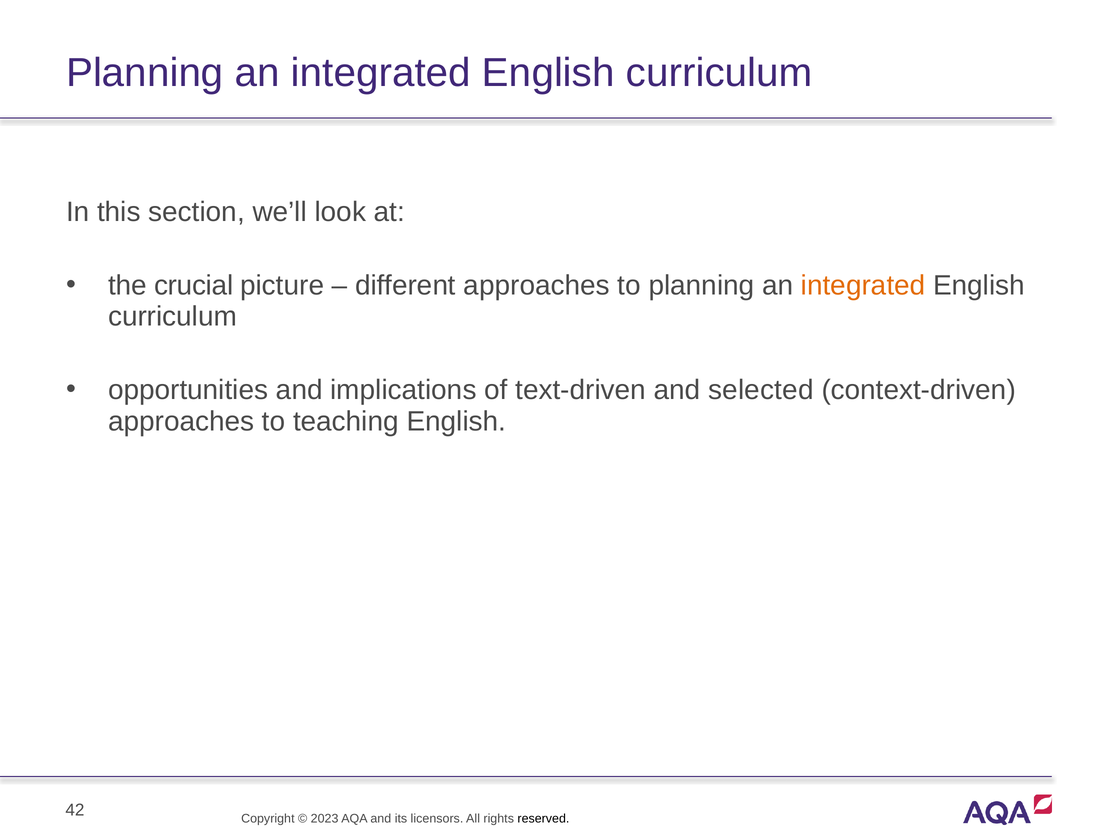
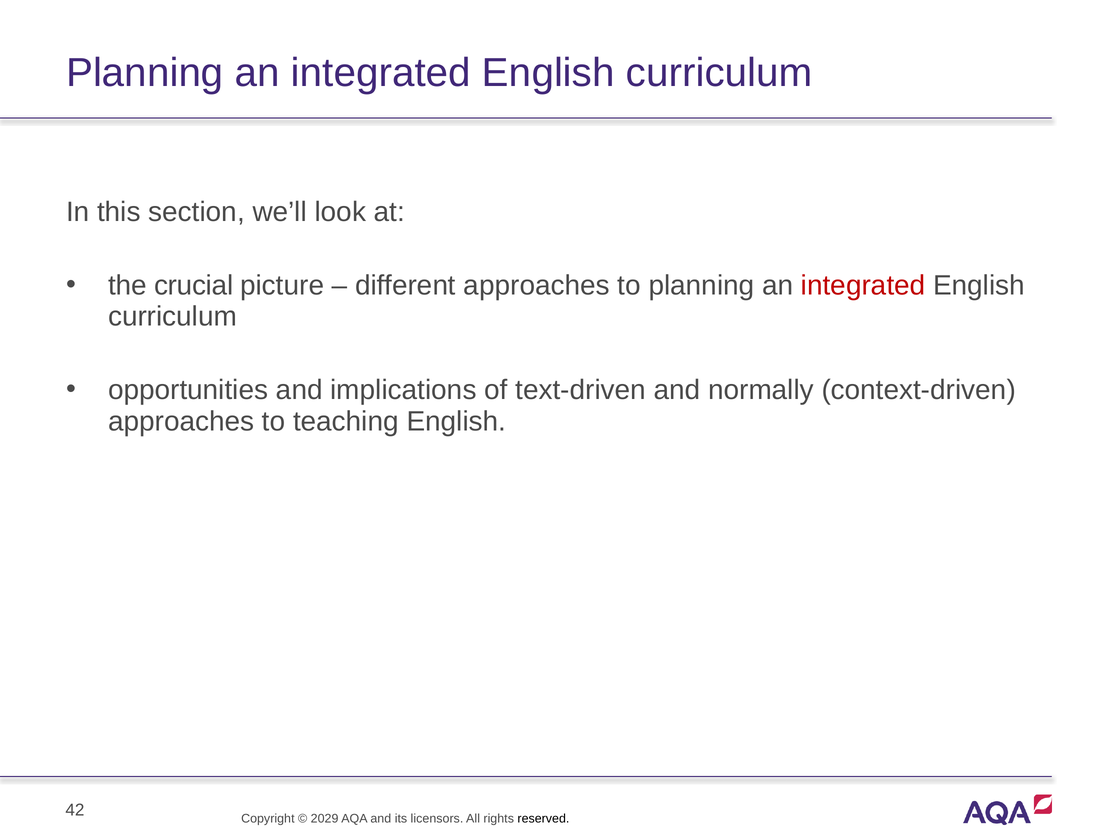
integrated at (863, 286) colour: orange -> red
selected: selected -> normally
2023: 2023 -> 2029
